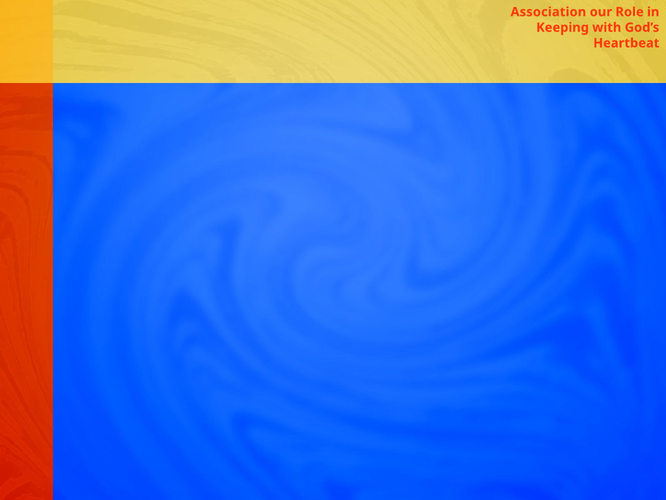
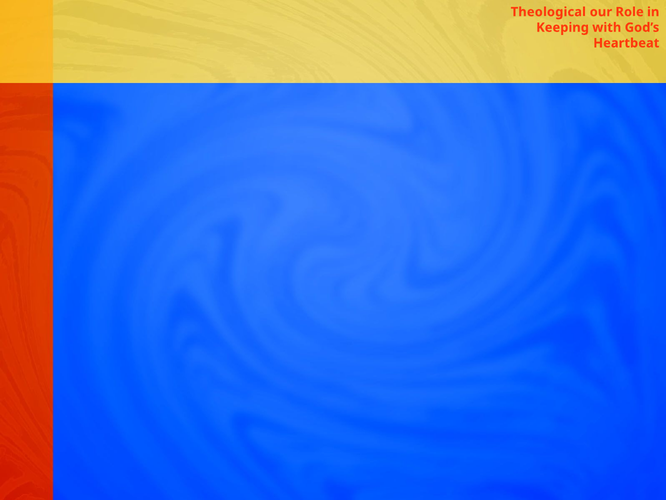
Association: Association -> Theological
